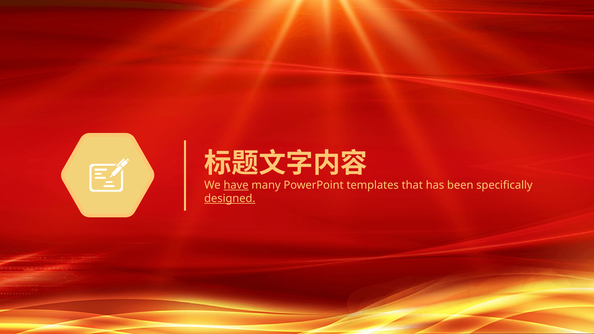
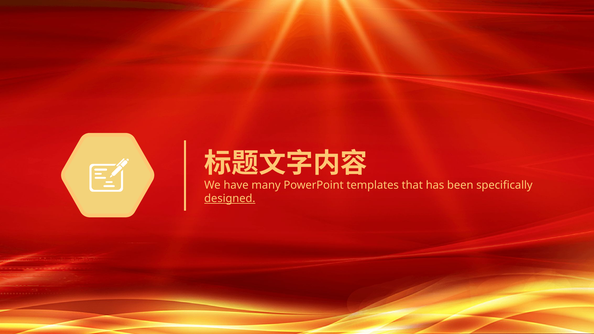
have underline: present -> none
